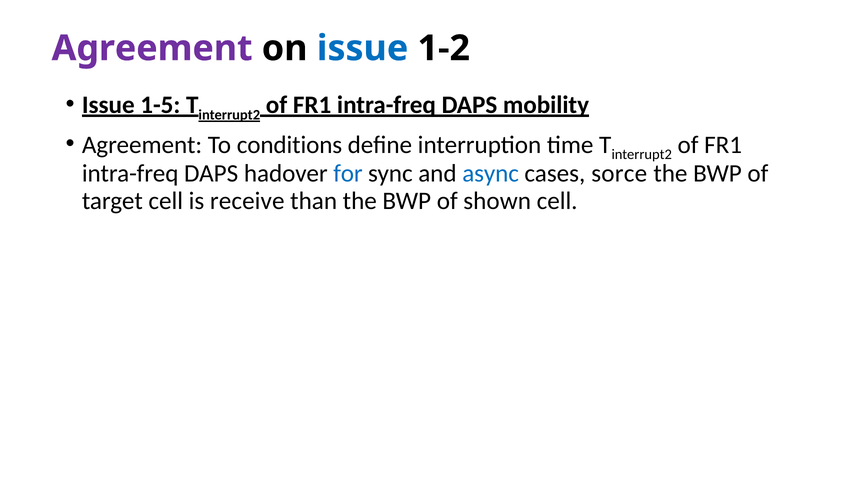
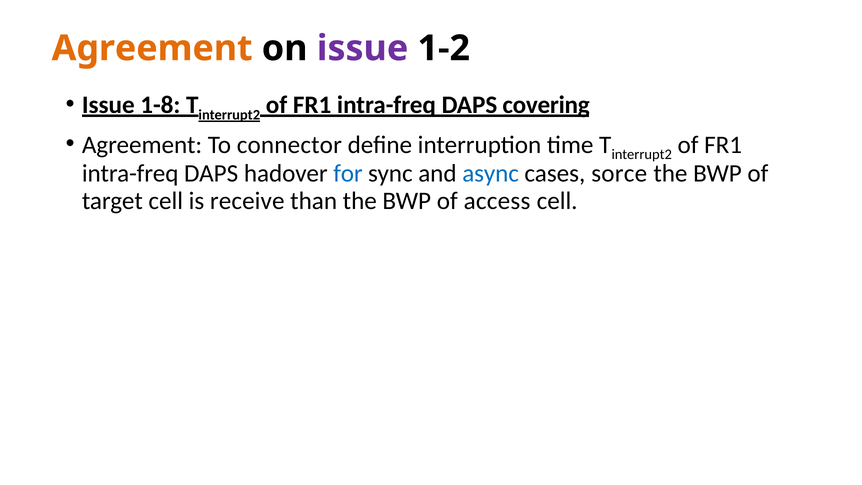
Agreement at (152, 48) colour: purple -> orange
issue at (363, 48) colour: blue -> purple
1-5: 1-5 -> 1-8
mobility: mobility -> covering
conditions: conditions -> connector
shown: shown -> access
